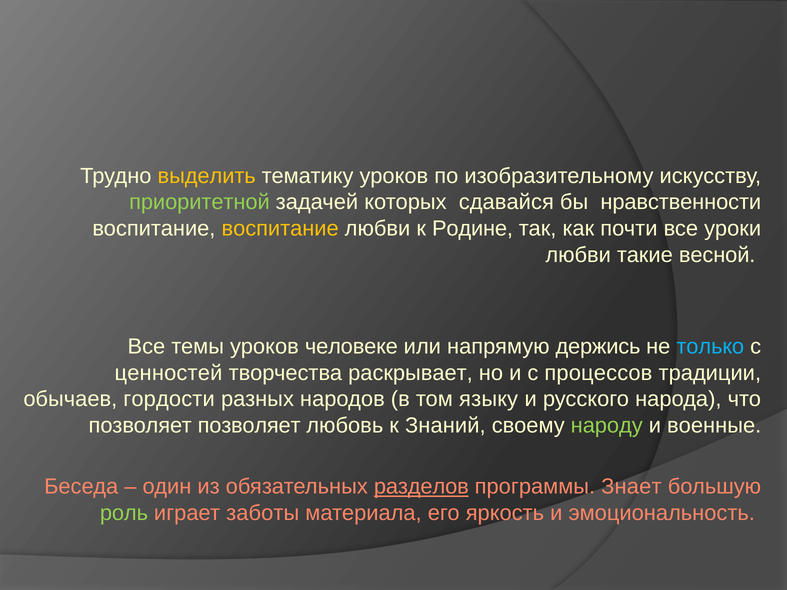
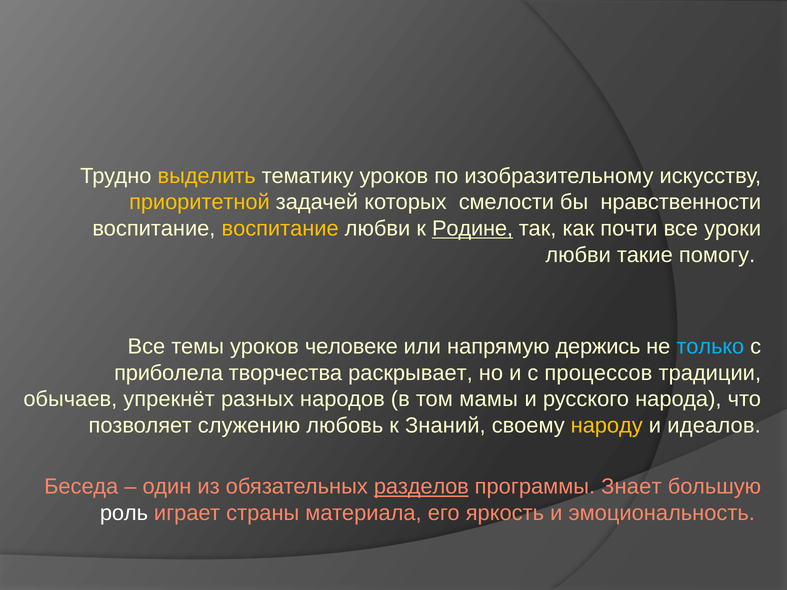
приоритетной colour: light green -> yellow
сдавайся: сдавайся -> смелости
Родине underline: none -> present
весной: весной -> помогу
ценностей: ценностей -> приболела
гордости: гордости -> упрекнёт
языку: языку -> мамы
позволяет позволяет: позволяет -> служению
народу colour: light green -> yellow
военные: военные -> идеалов
роль colour: light green -> white
заботы: заботы -> страны
